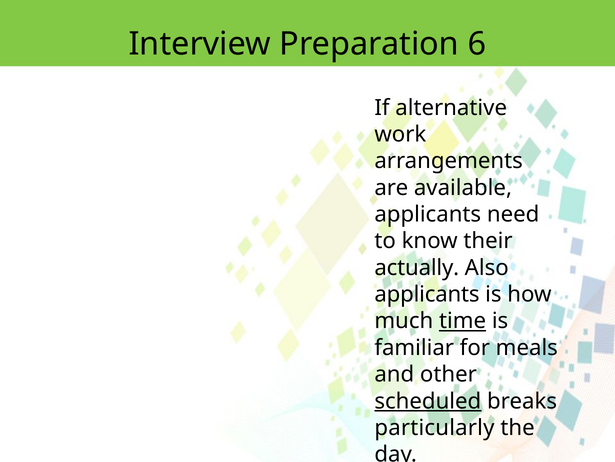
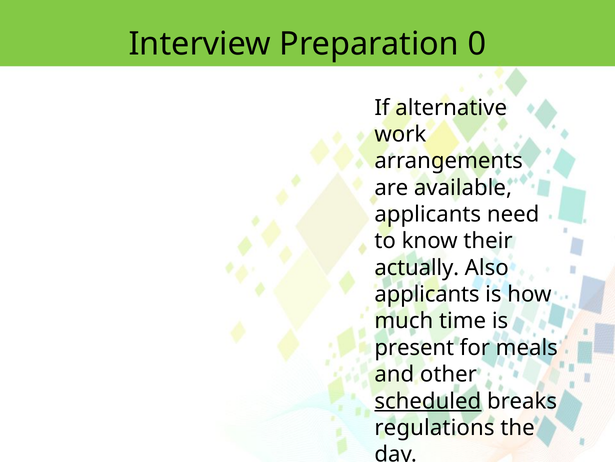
6: 6 -> 0
time underline: present -> none
familiar: familiar -> present
particularly: particularly -> regulations
